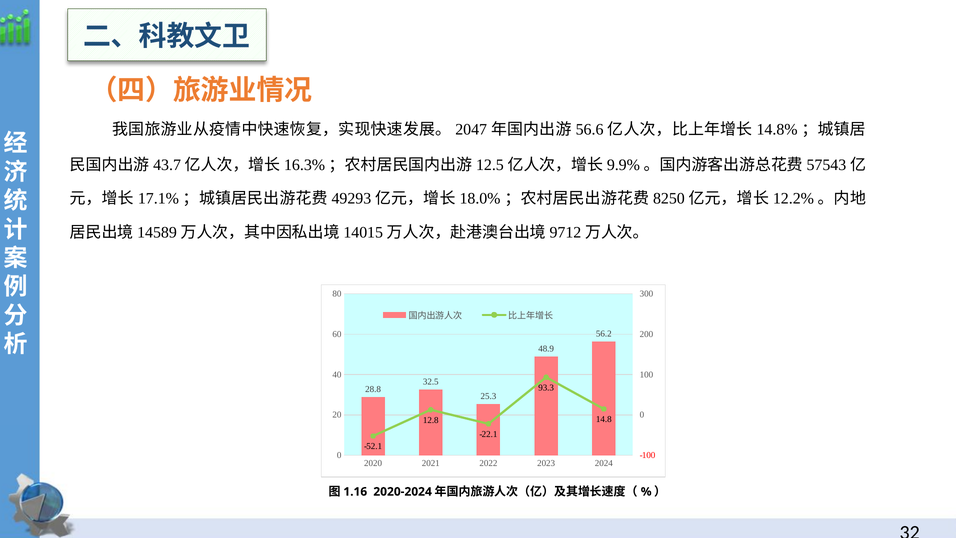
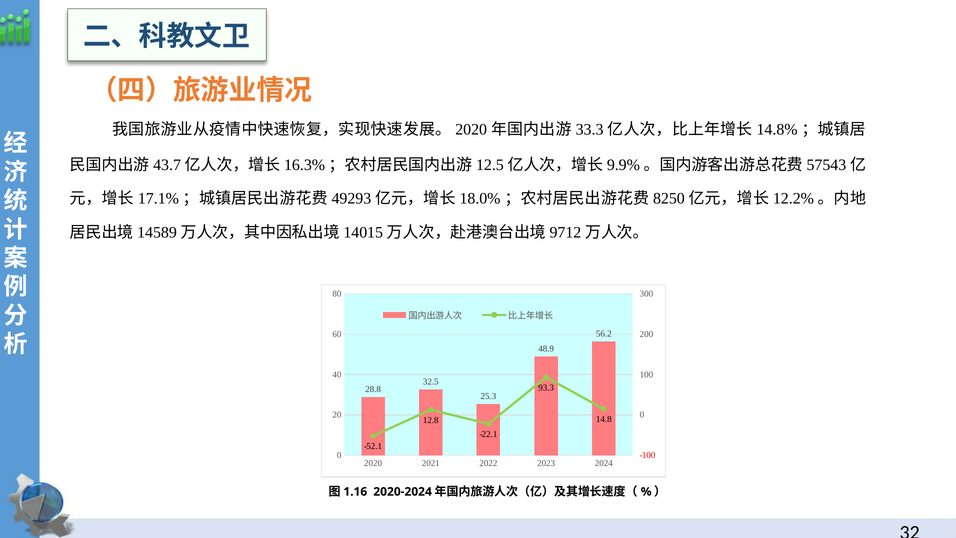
2047 at (471, 129): 2047 -> 2020
56.6: 56.6 -> 33.3
